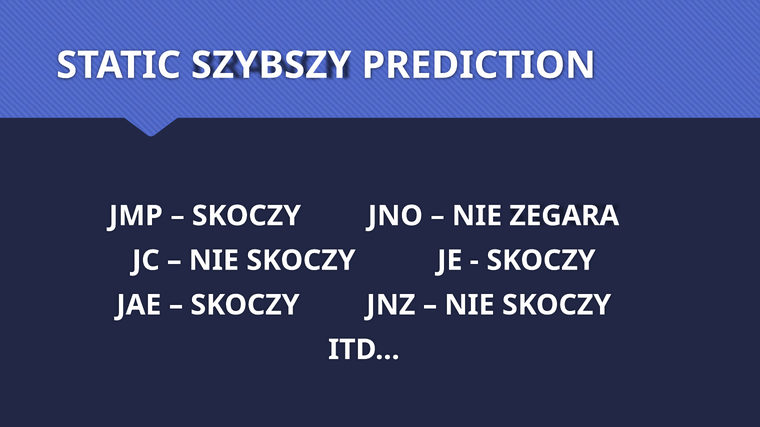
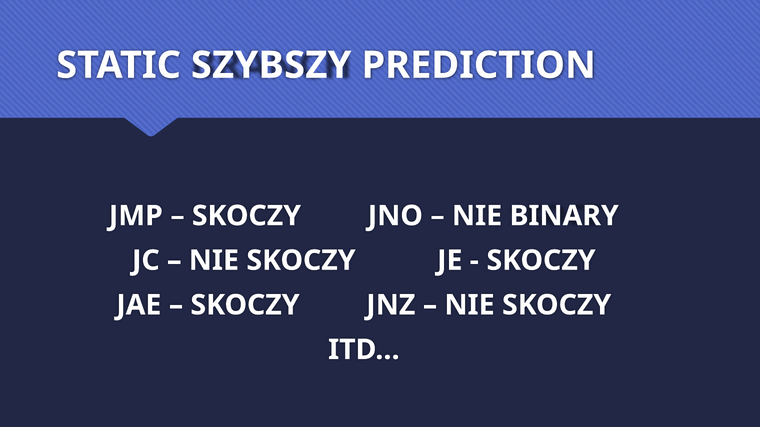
ZEGARA: ZEGARA -> BINARY
